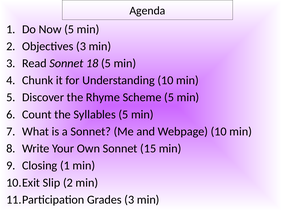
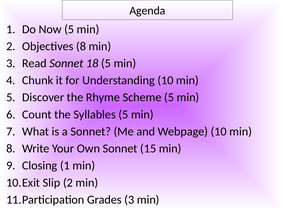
Objectives 3: 3 -> 8
